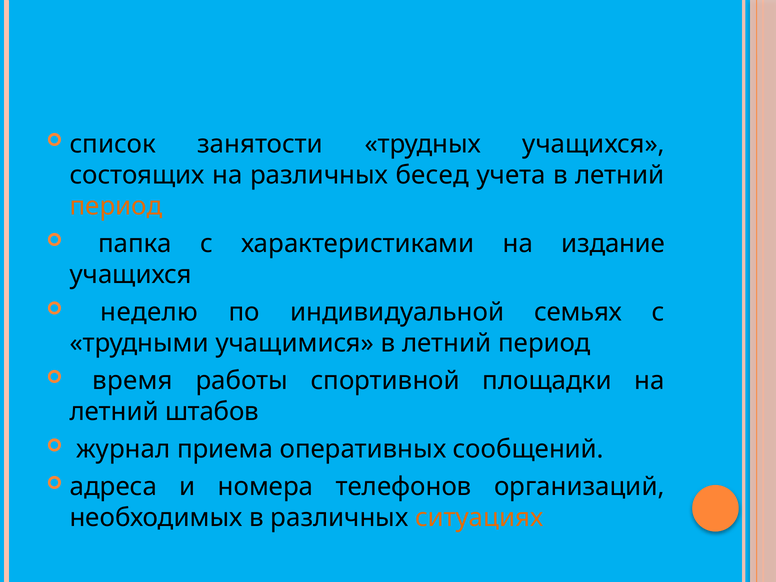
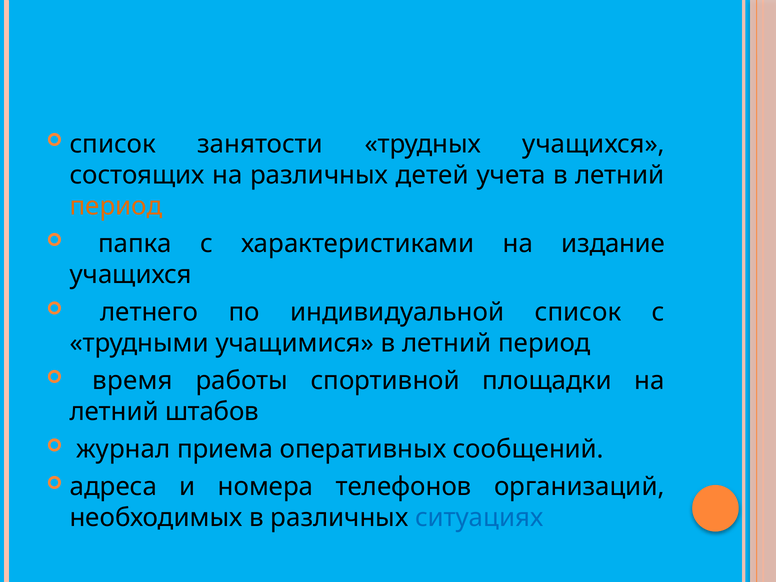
бесед: бесед -> детей
неделю: неделю -> летнего
индивидуальной семьях: семьях -> список
ситуациях colour: orange -> blue
